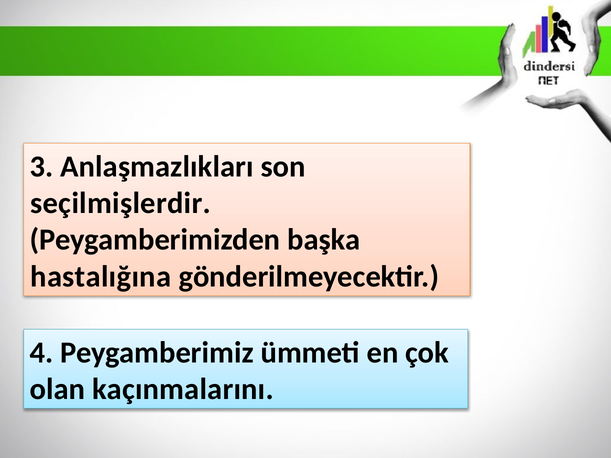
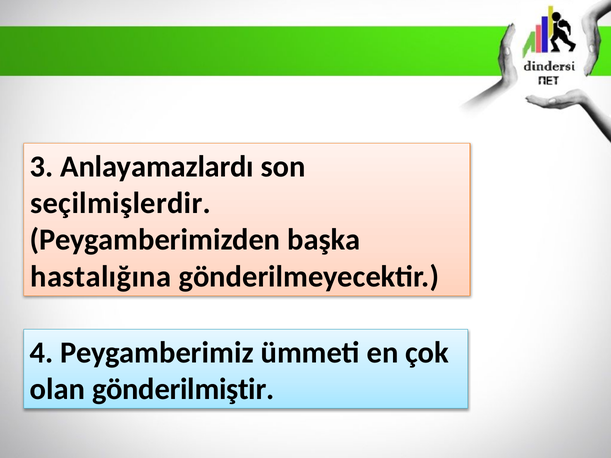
Anlaşmazlıkları: Anlaşmazlıkları -> Anlayamazlardı
kaçınmalarını: kaçınmalarını -> gönderilmiştir
